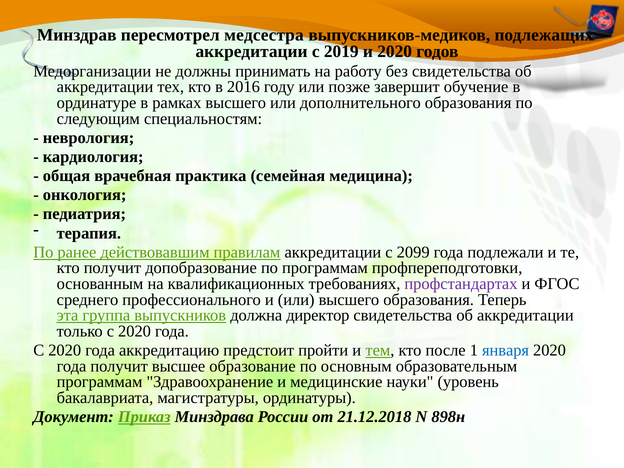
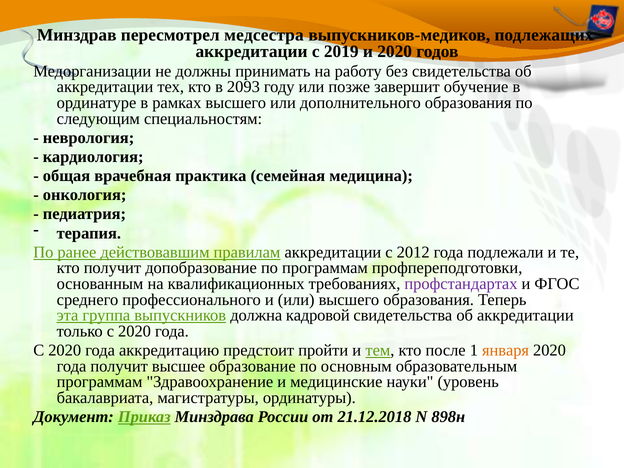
2016: 2016 -> 2093
2099: 2099 -> 2012
директор: директор -> кадровой
января colour: blue -> orange
